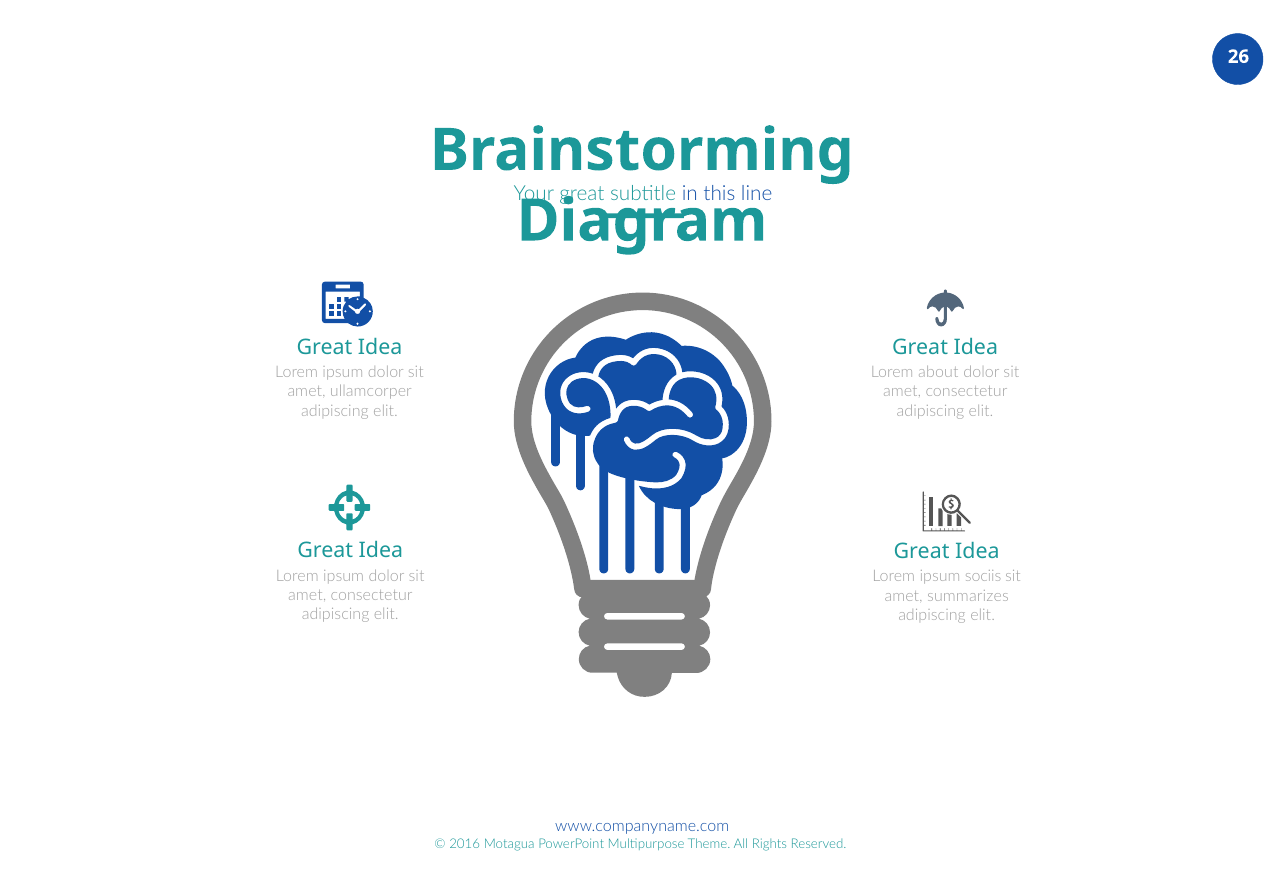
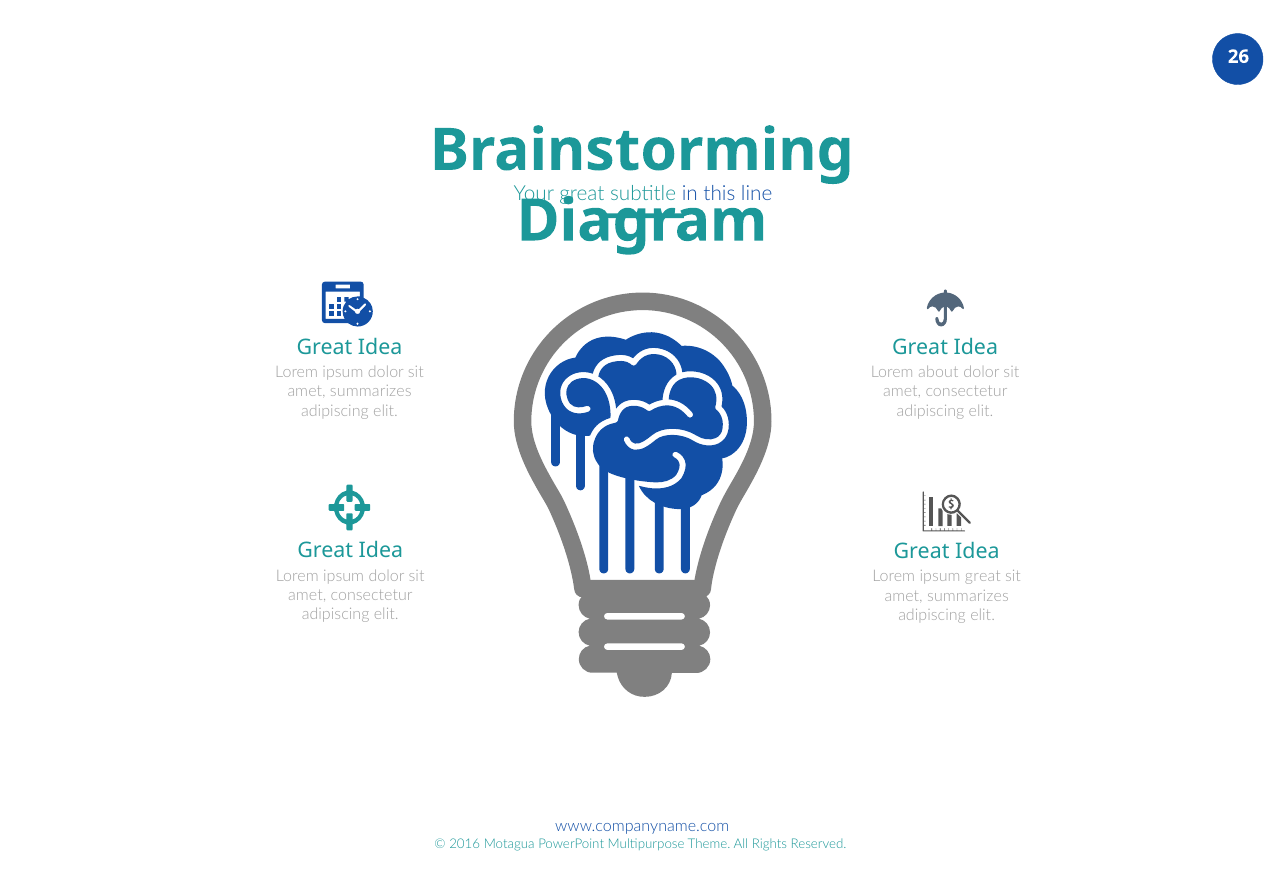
ullamcorper at (371, 392): ullamcorper -> summarizes
ipsum sociis: sociis -> great
